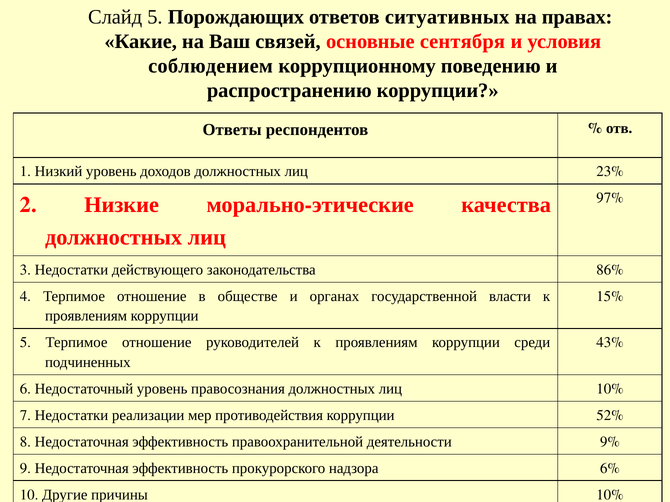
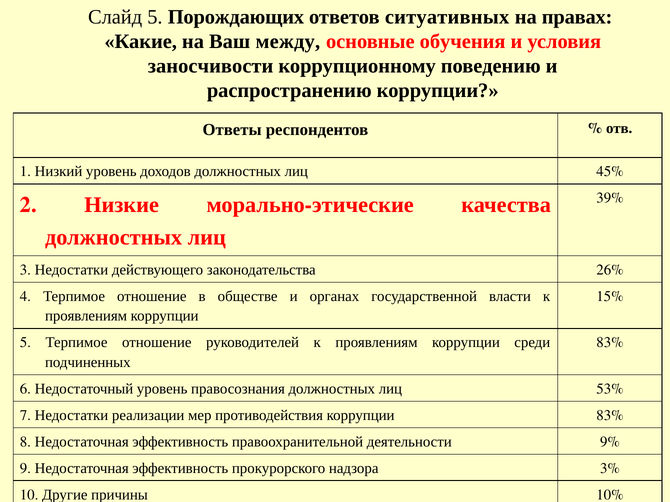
связей: связей -> между
сентября: сентября -> обучения
соблюдением: соблюдением -> заносчивости
23%: 23% -> 45%
97%: 97% -> 39%
86%: 86% -> 26%
43% at (610, 343): 43% -> 83%
лиц 10%: 10% -> 53%
коррупции 52%: 52% -> 83%
6%: 6% -> 3%
